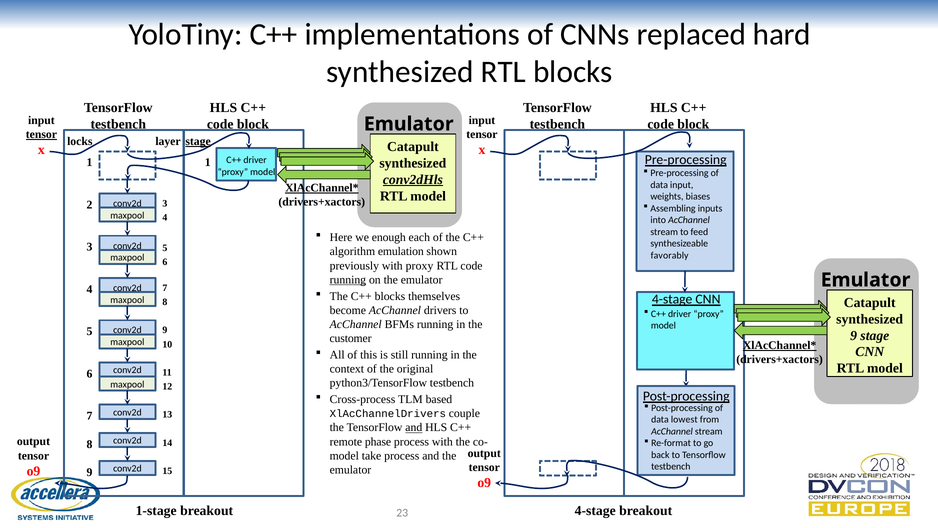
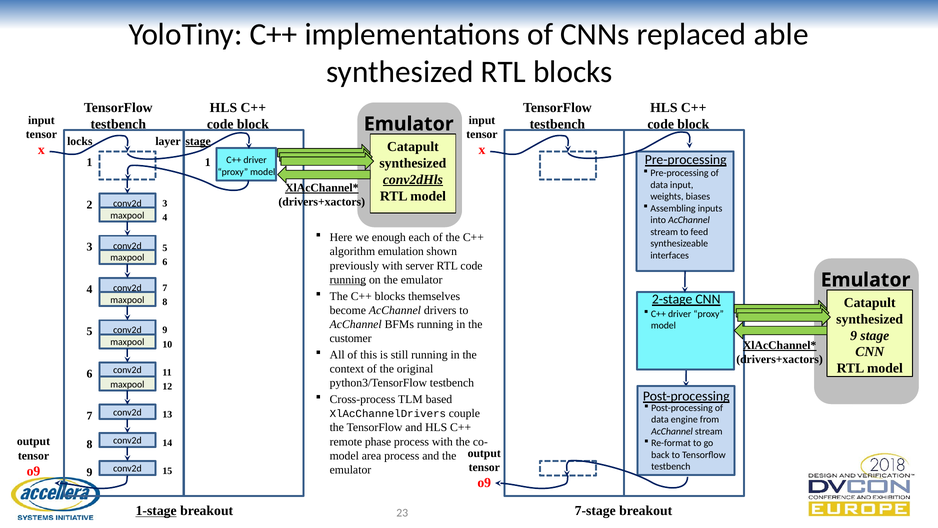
hard: hard -> able
tensor at (41, 134) underline: present -> none
favorably: favorably -> interfaces
with proxy: proxy -> server
4-stage at (672, 299): 4-stage -> 2-stage
lowest: lowest -> engine
and at (414, 427) underline: present -> none
take: take -> area
4-stage at (595, 510): 4-stage -> 7-stage
1-stage underline: none -> present
